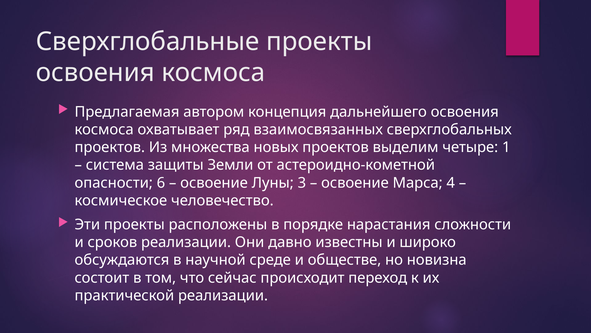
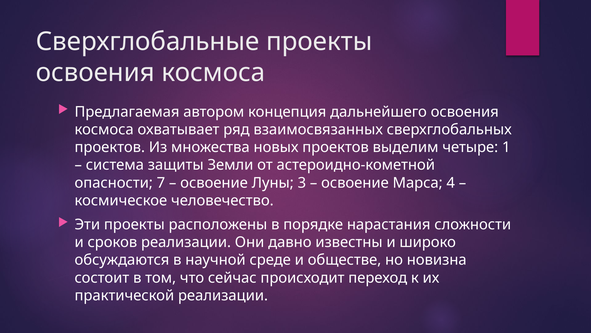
6: 6 -> 7
